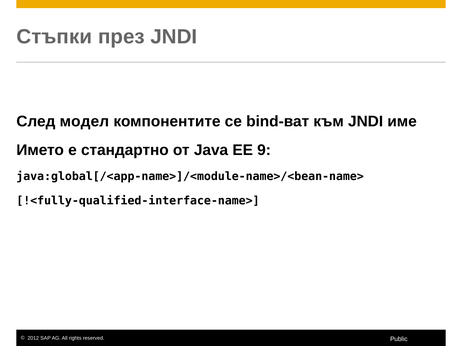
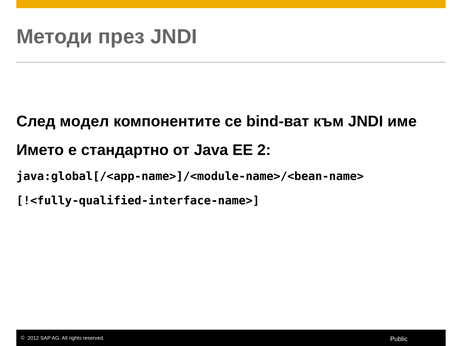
Стъпки: Стъпки -> Методи
9: 9 -> 2
